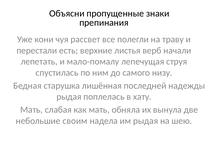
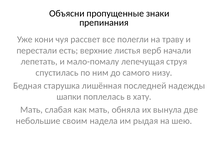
рыдая at (69, 97): рыдая -> шапки
